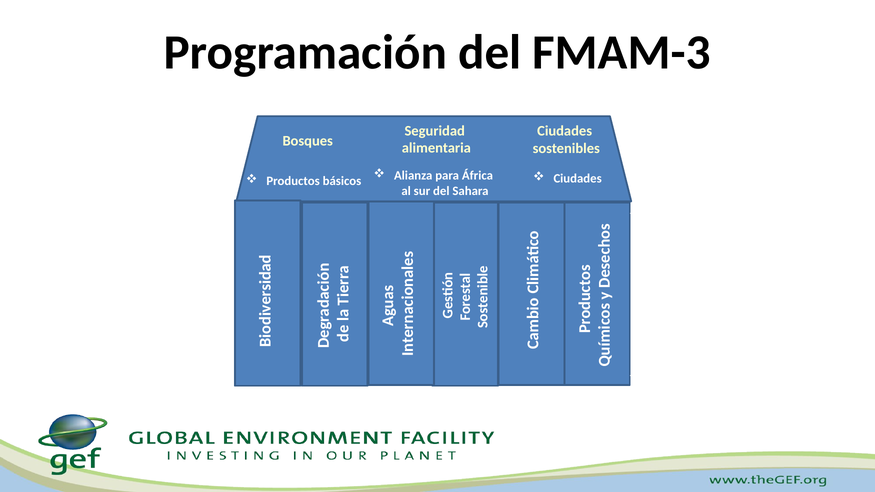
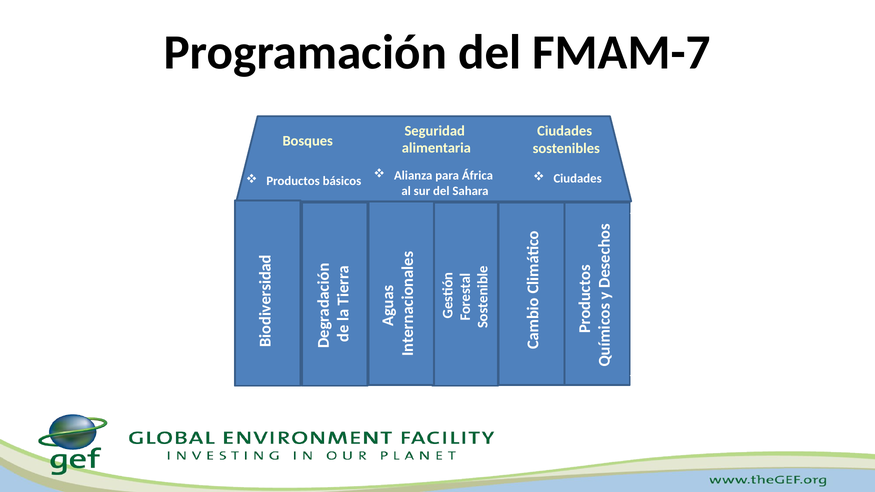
FMAM-3: FMAM-3 -> FMAM-7
